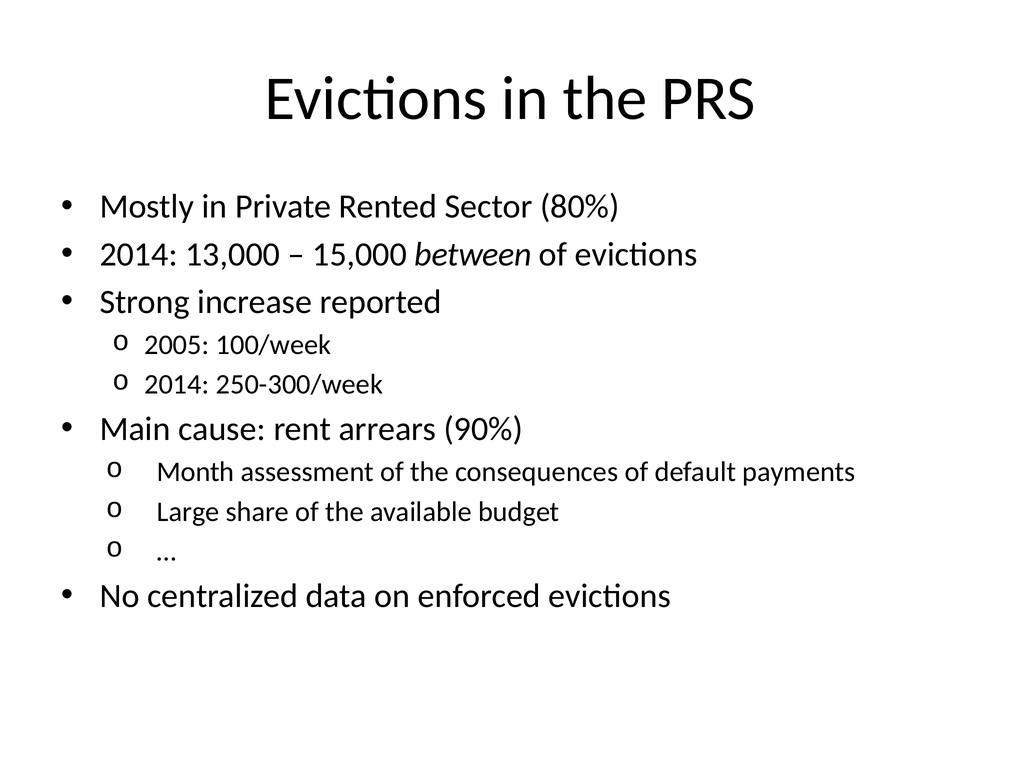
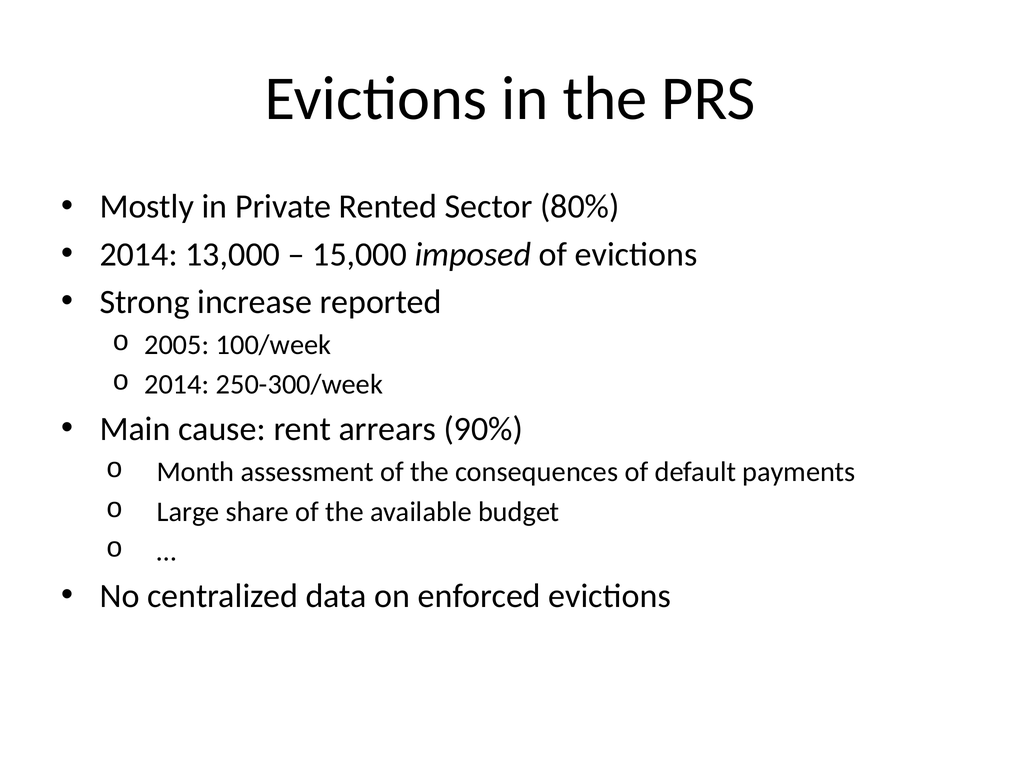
between: between -> imposed
